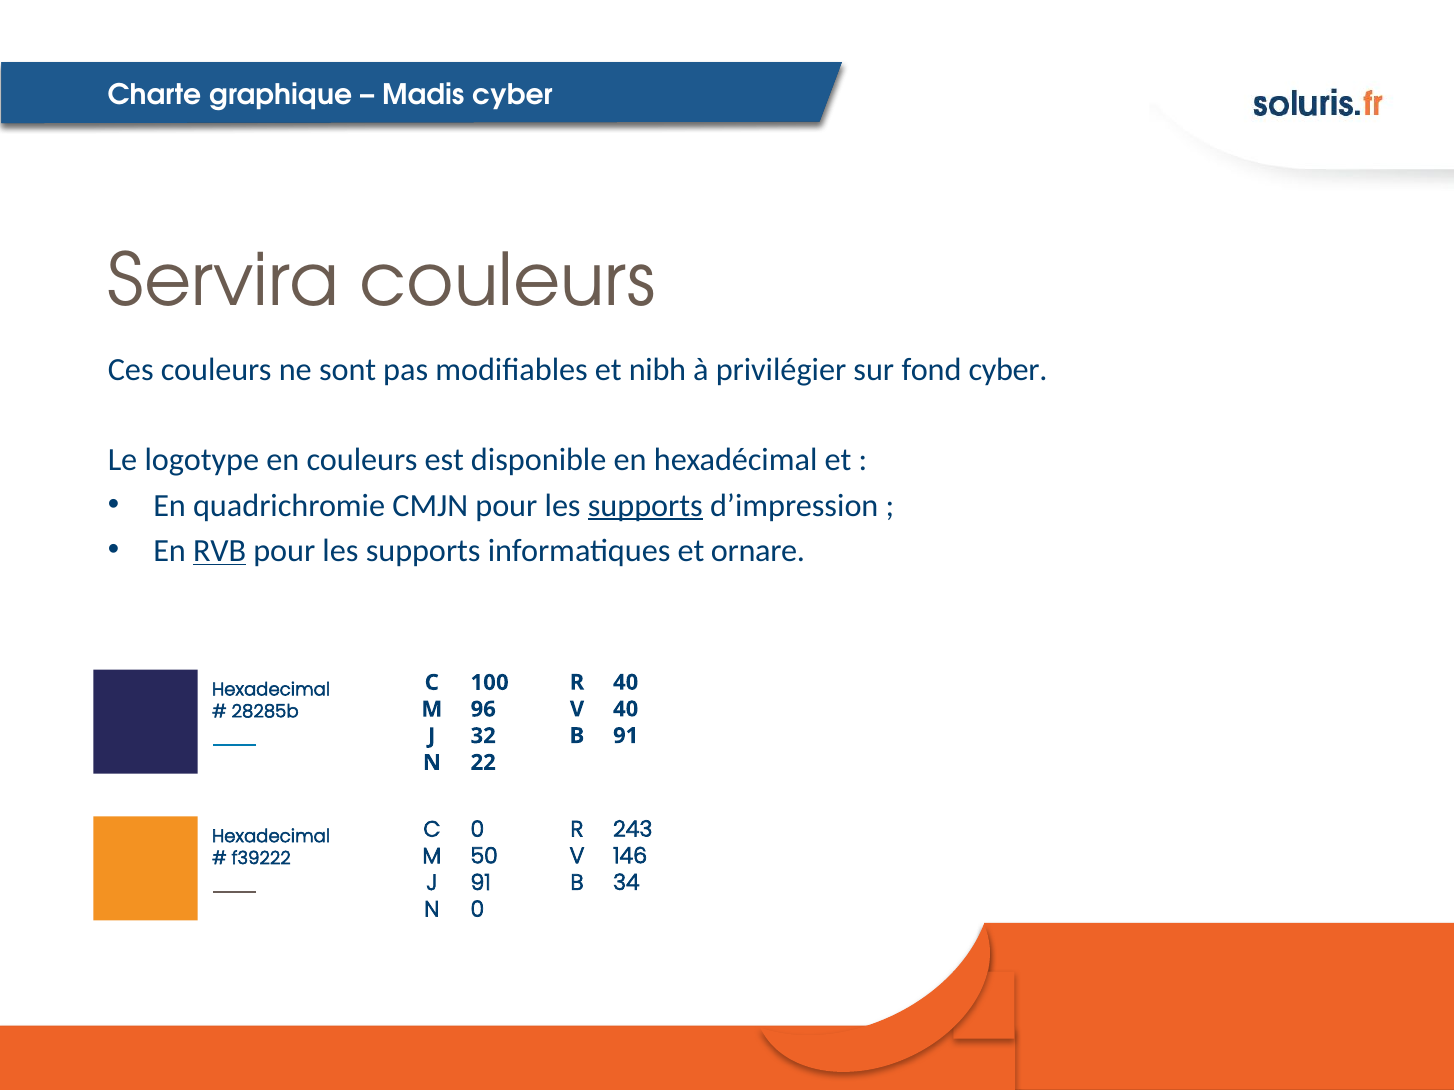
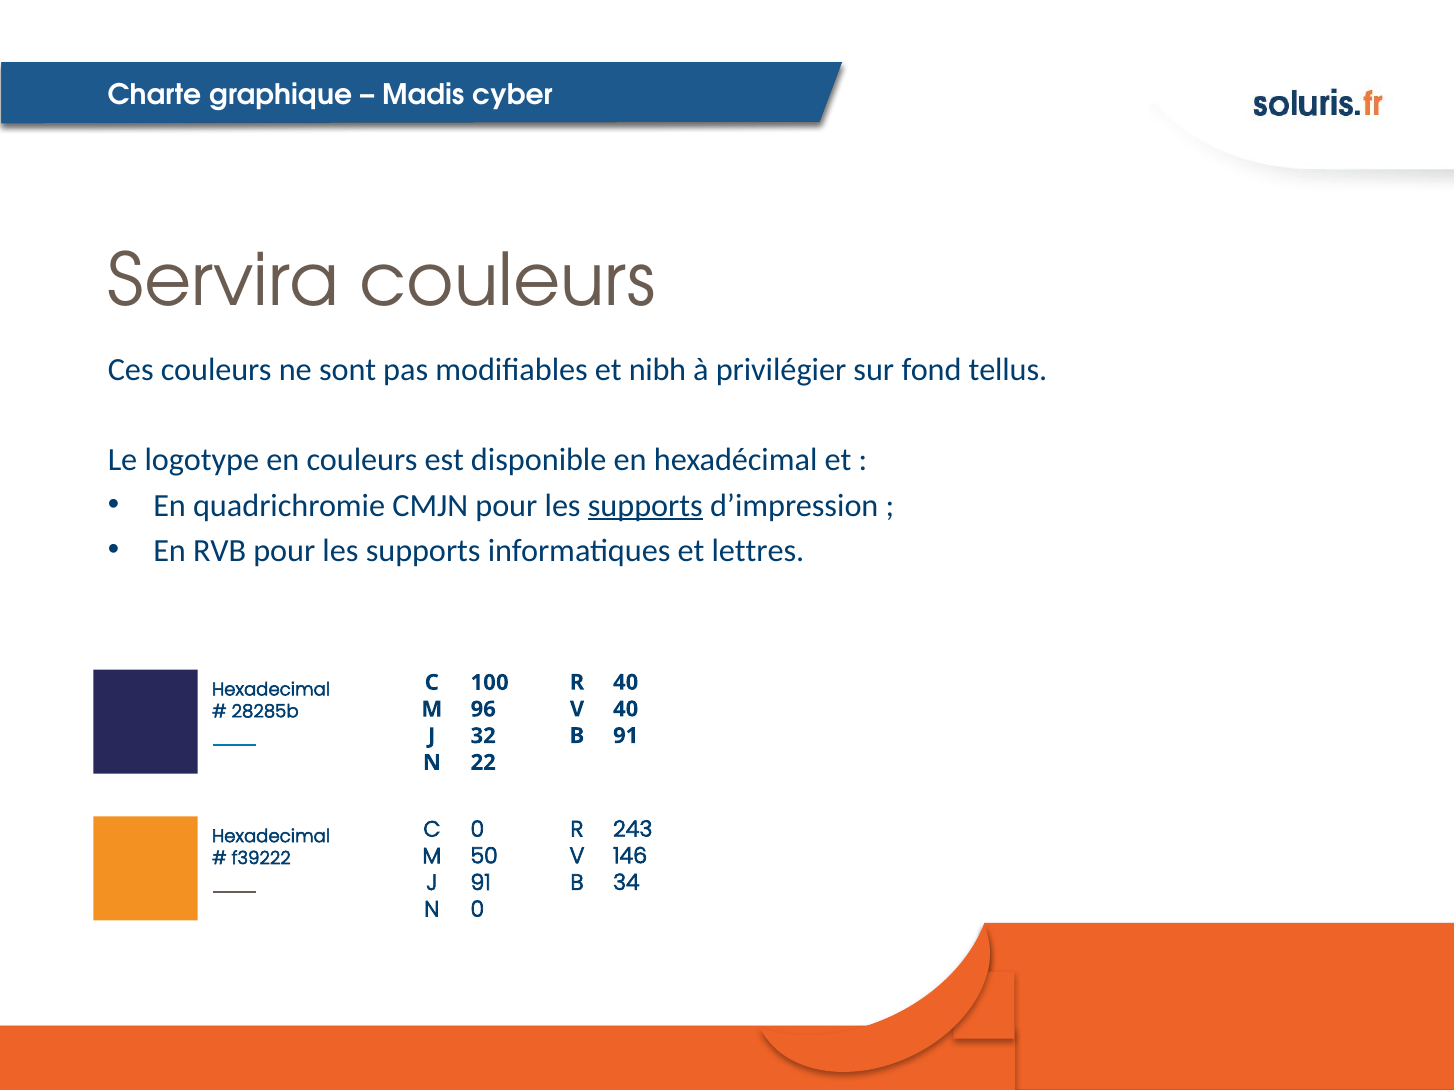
fond cyber: cyber -> tellus
RVB underline: present -> none
ornare: ornare -> lettres
